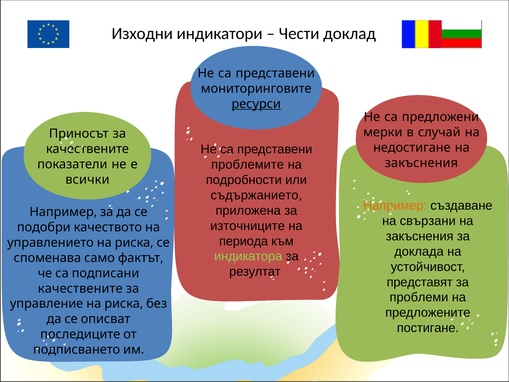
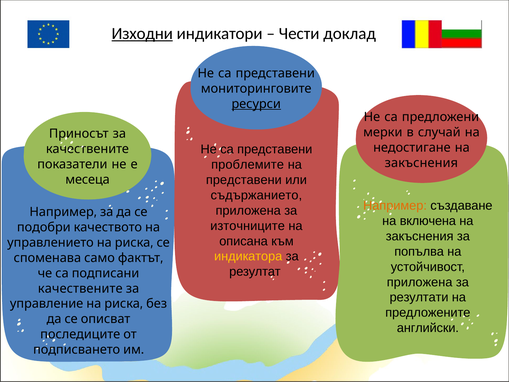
Изходни underline: none -> present
подробности at (244, 180): подробности -> представени
всички: всички -> месеца
свързани: свързани -> включена
периода: периода -> описана
доклада: доклада -> попълва
индикатора colour: light green -> yellow
представят at (420, 282): представят -> приложена
проблеми: проблеми -> резултати
постигане: постигане -> английски
